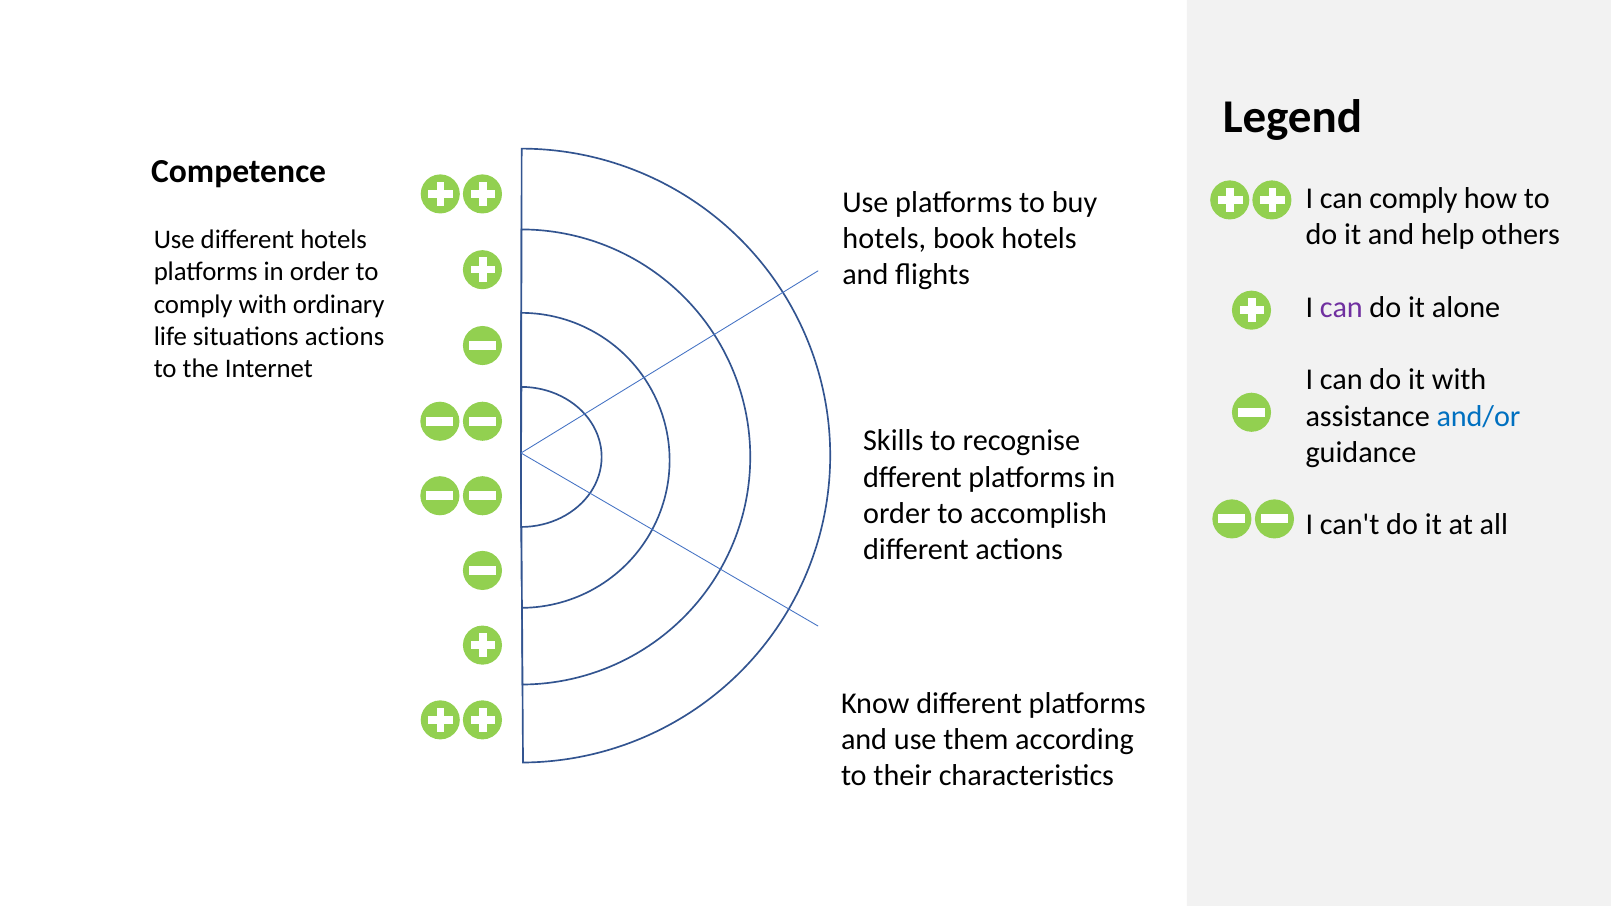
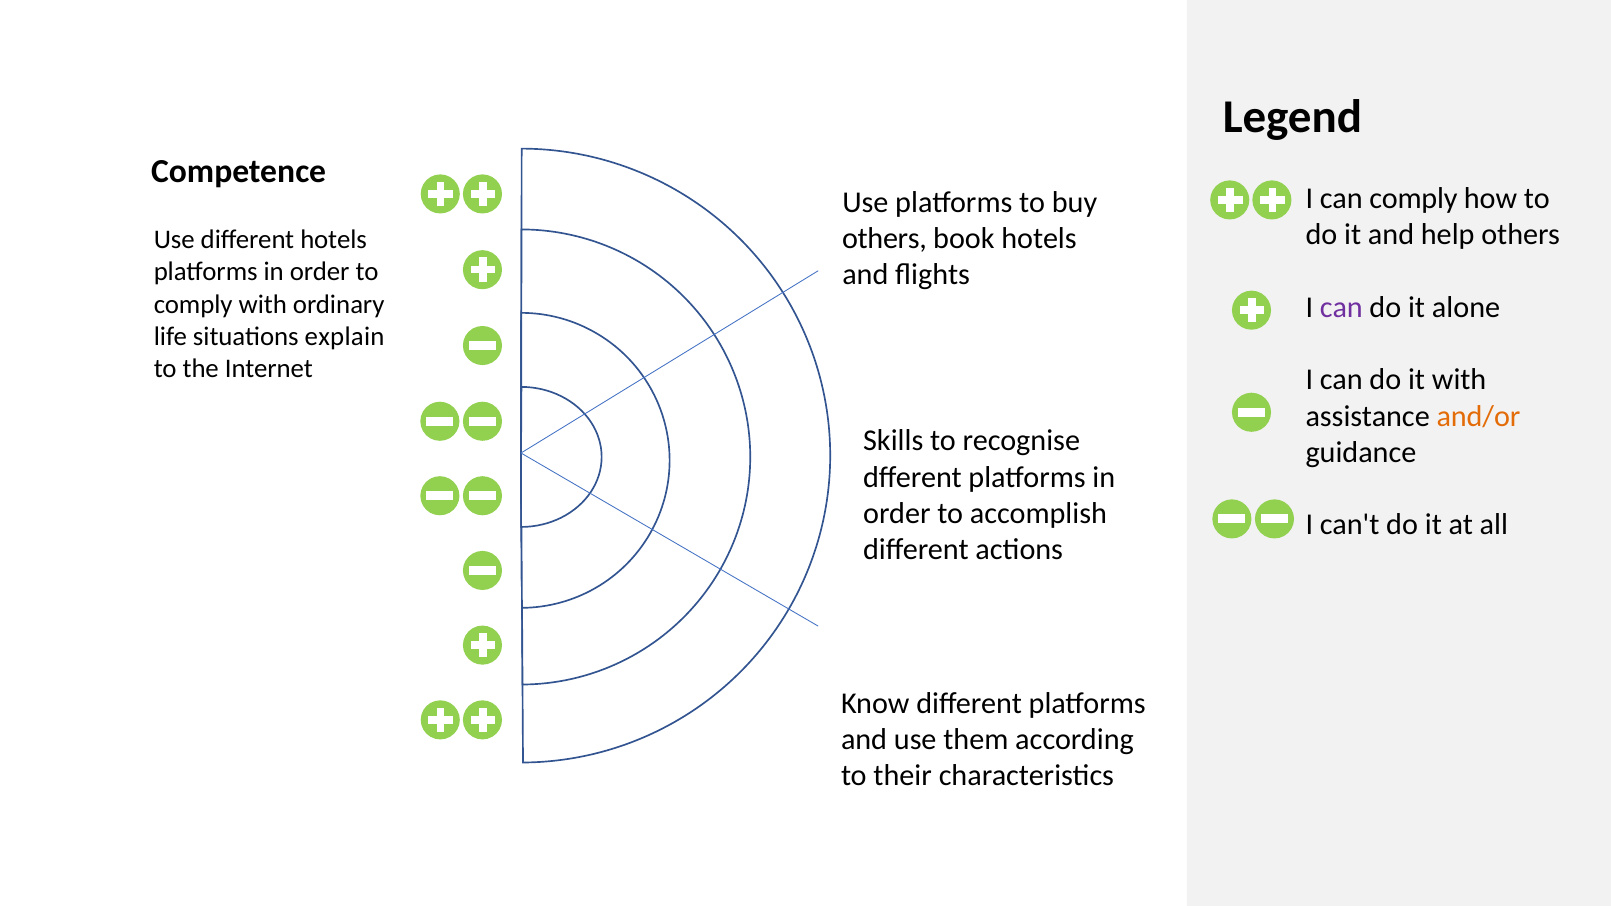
hotels at (884, 238): hotels -> others
situations actions: actions -> explain
and/or colour: blue -> orange
